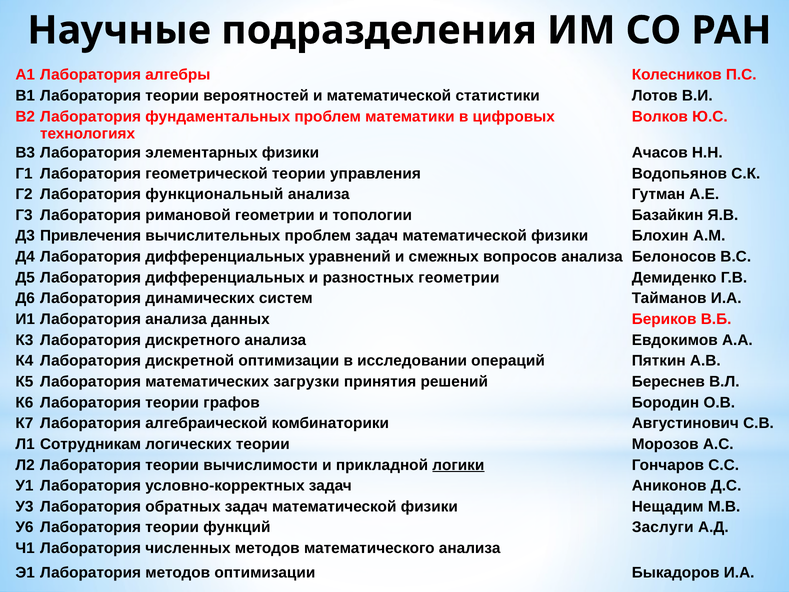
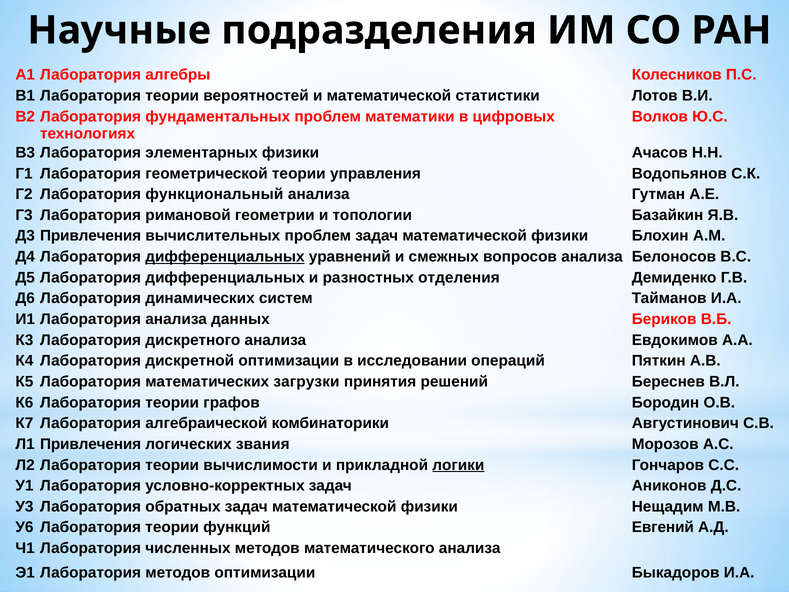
дифференциальных at (225, 257) underline: none -> present
разностных геометрии: геометрии -> отделения
Л1 Сотрудникам: Сотрудникам -> Привлечения
логических теории: теории -> звания
Заслуги: Заслуги -> Евгений
